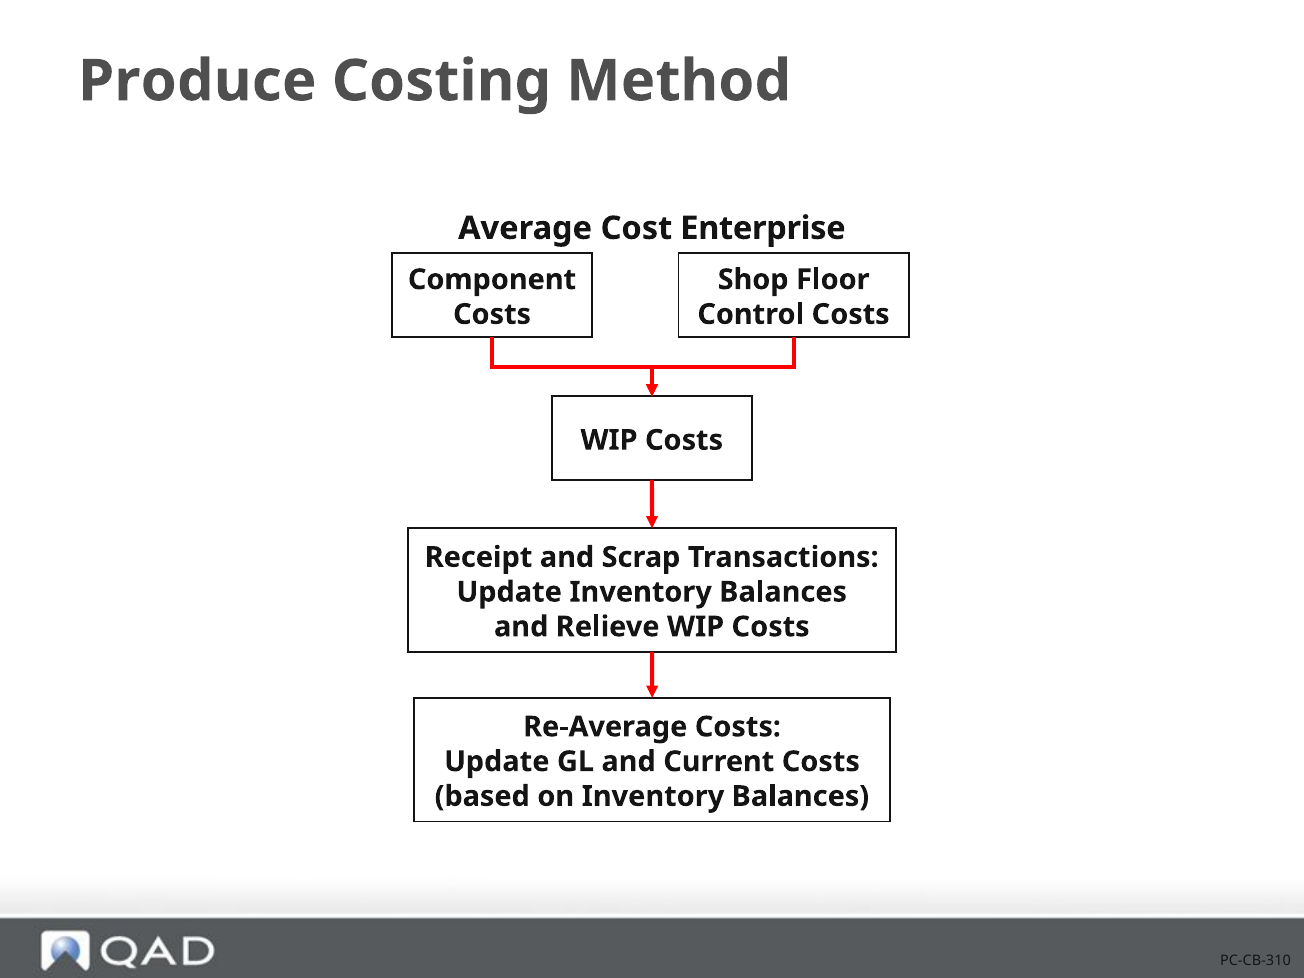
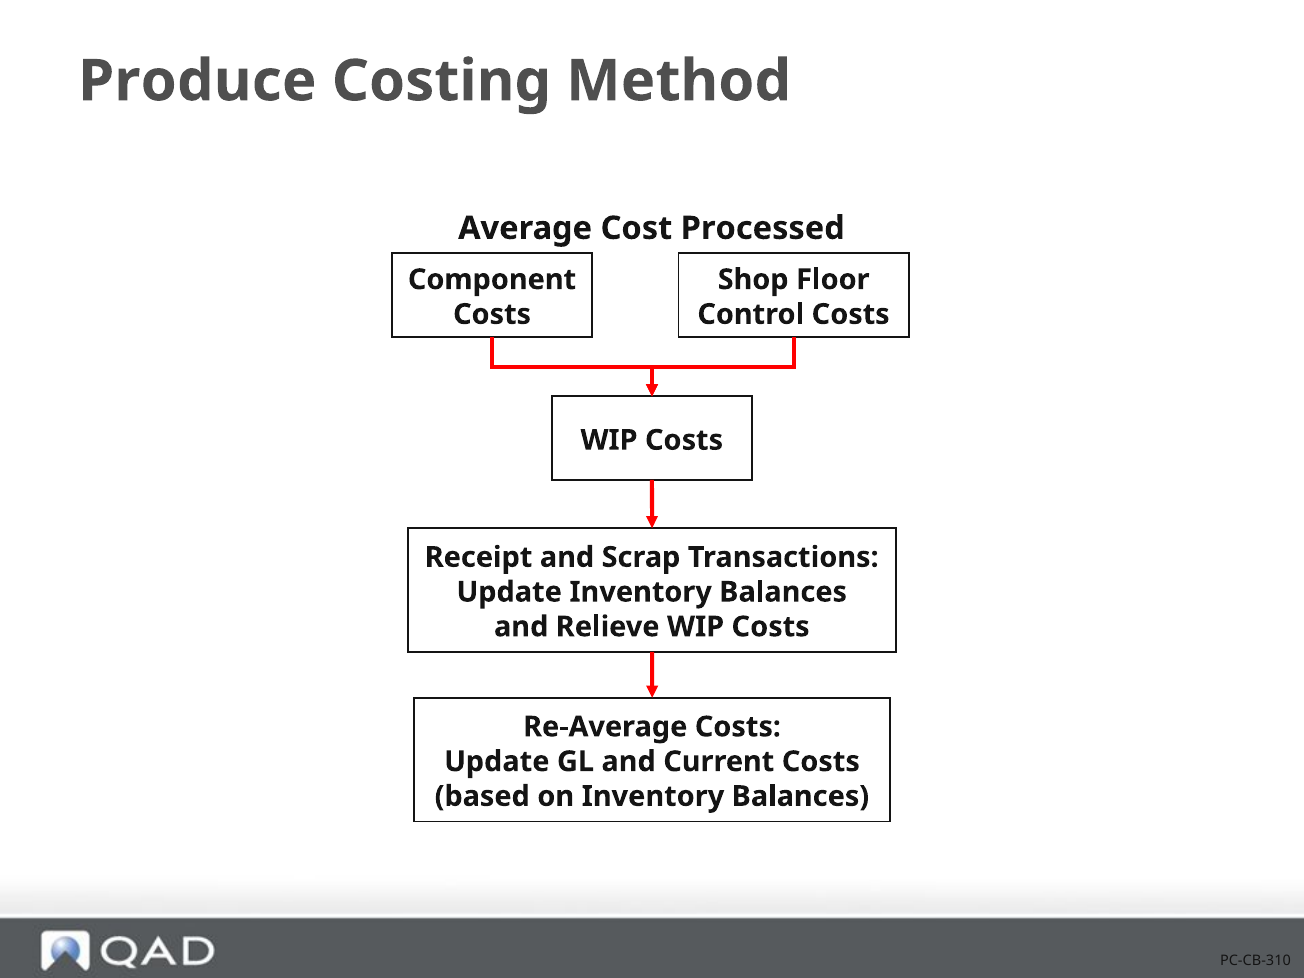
Enterprise: Enterprise -> Processed
